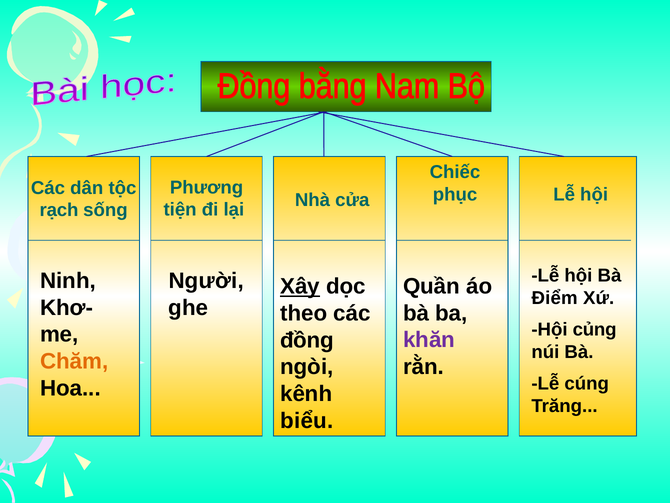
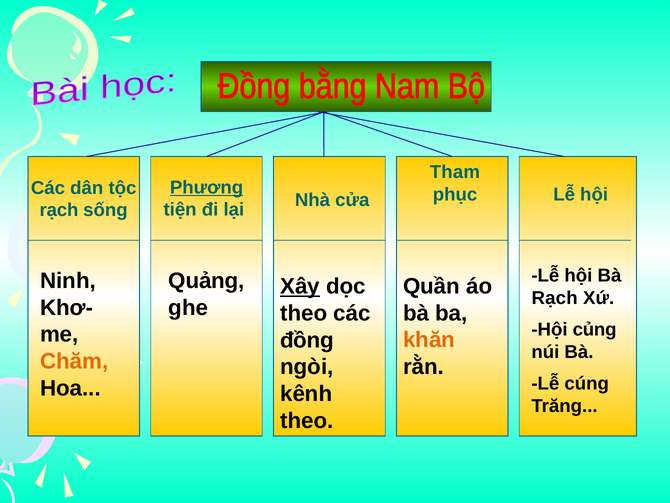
Chiếc: Chiếc -> Tham
Phương underline: none -> present
Người: Người -> Quảng
Điểm at (555, 298): Điểm -> Rạch
khăn colour: purple -> orange
biểu at (307, 420): biểu -> theo
